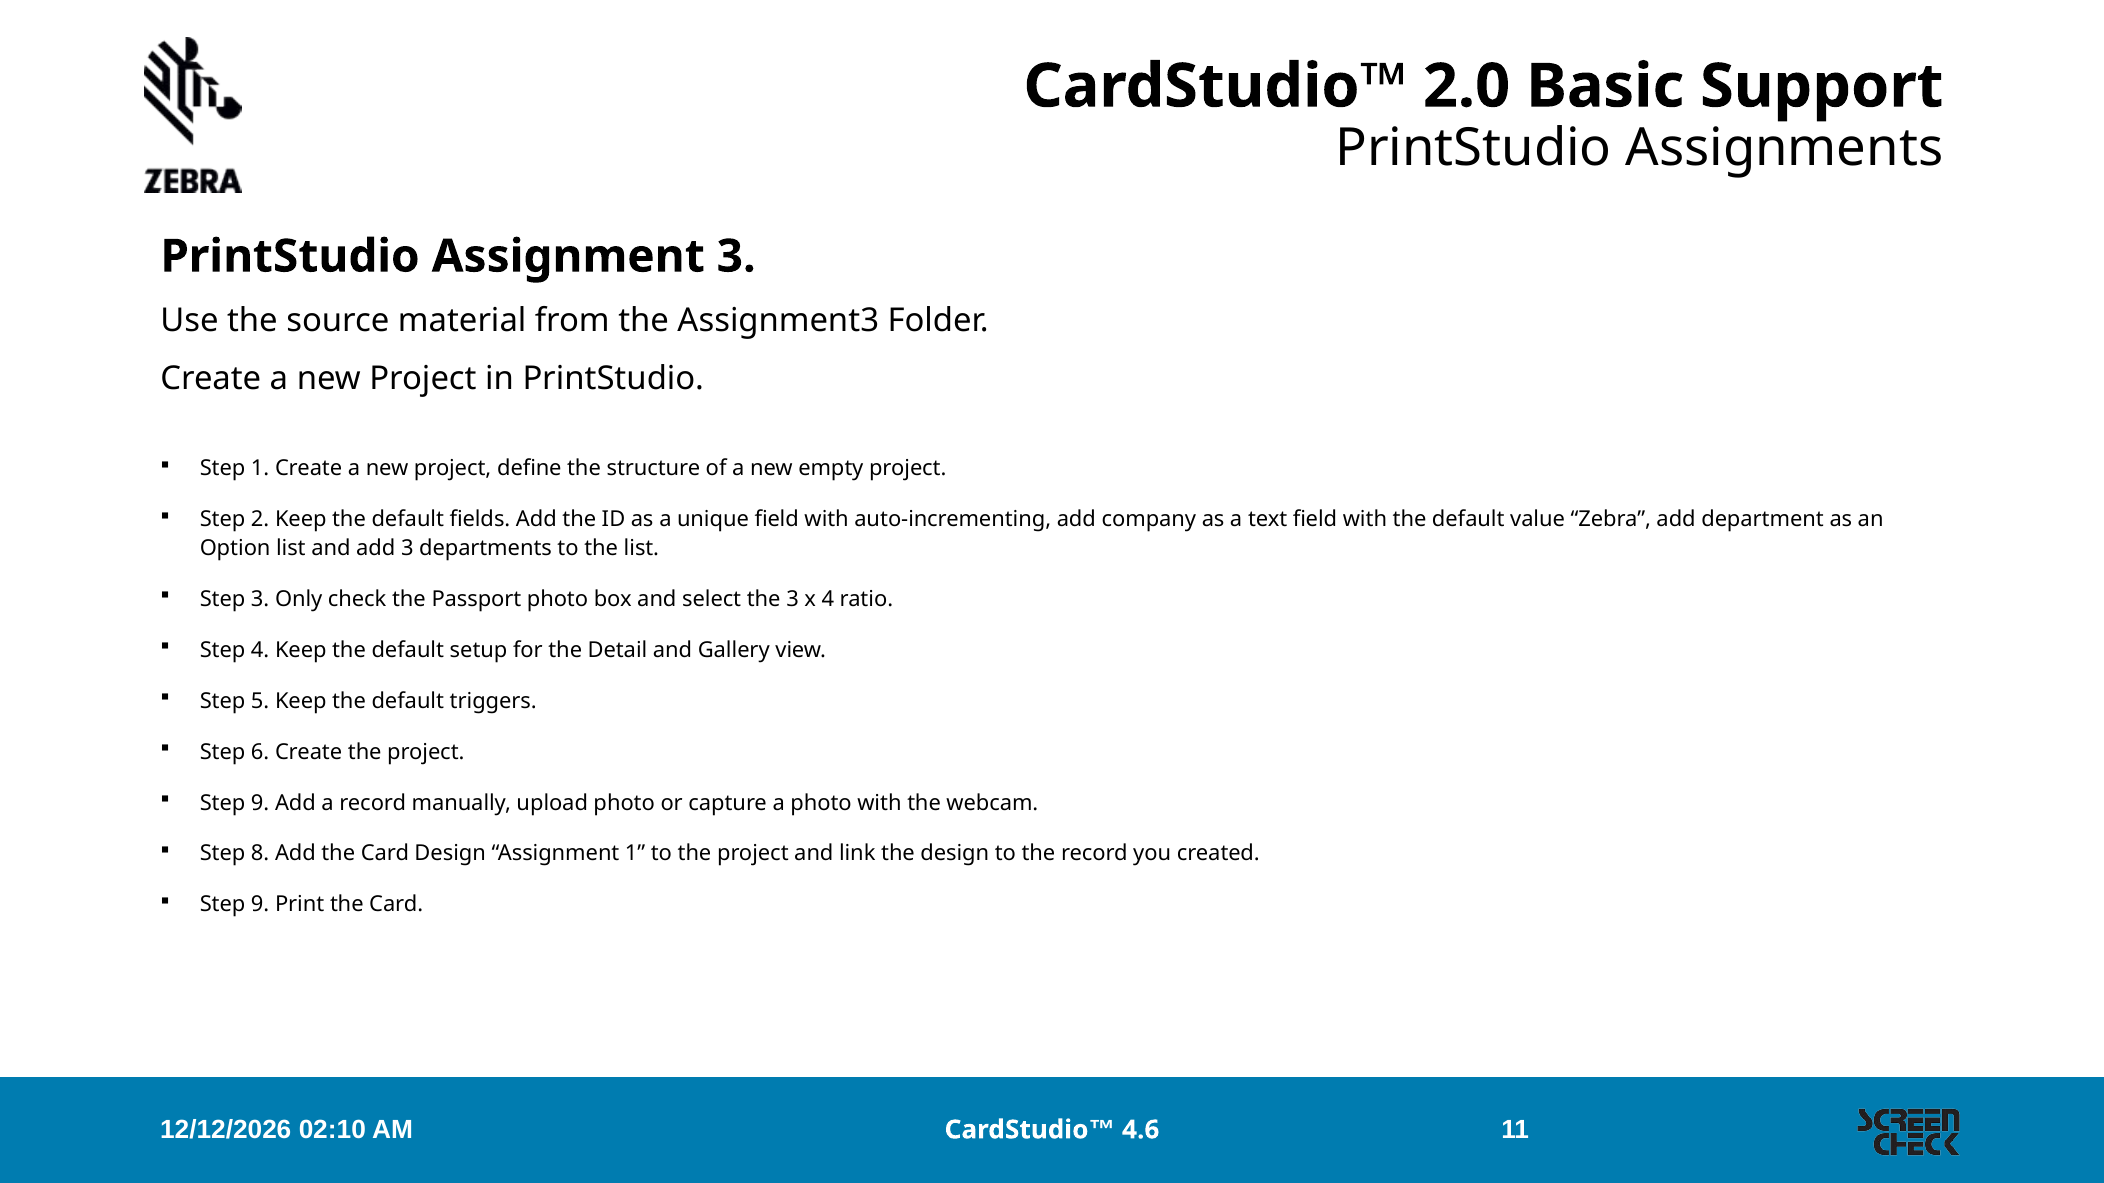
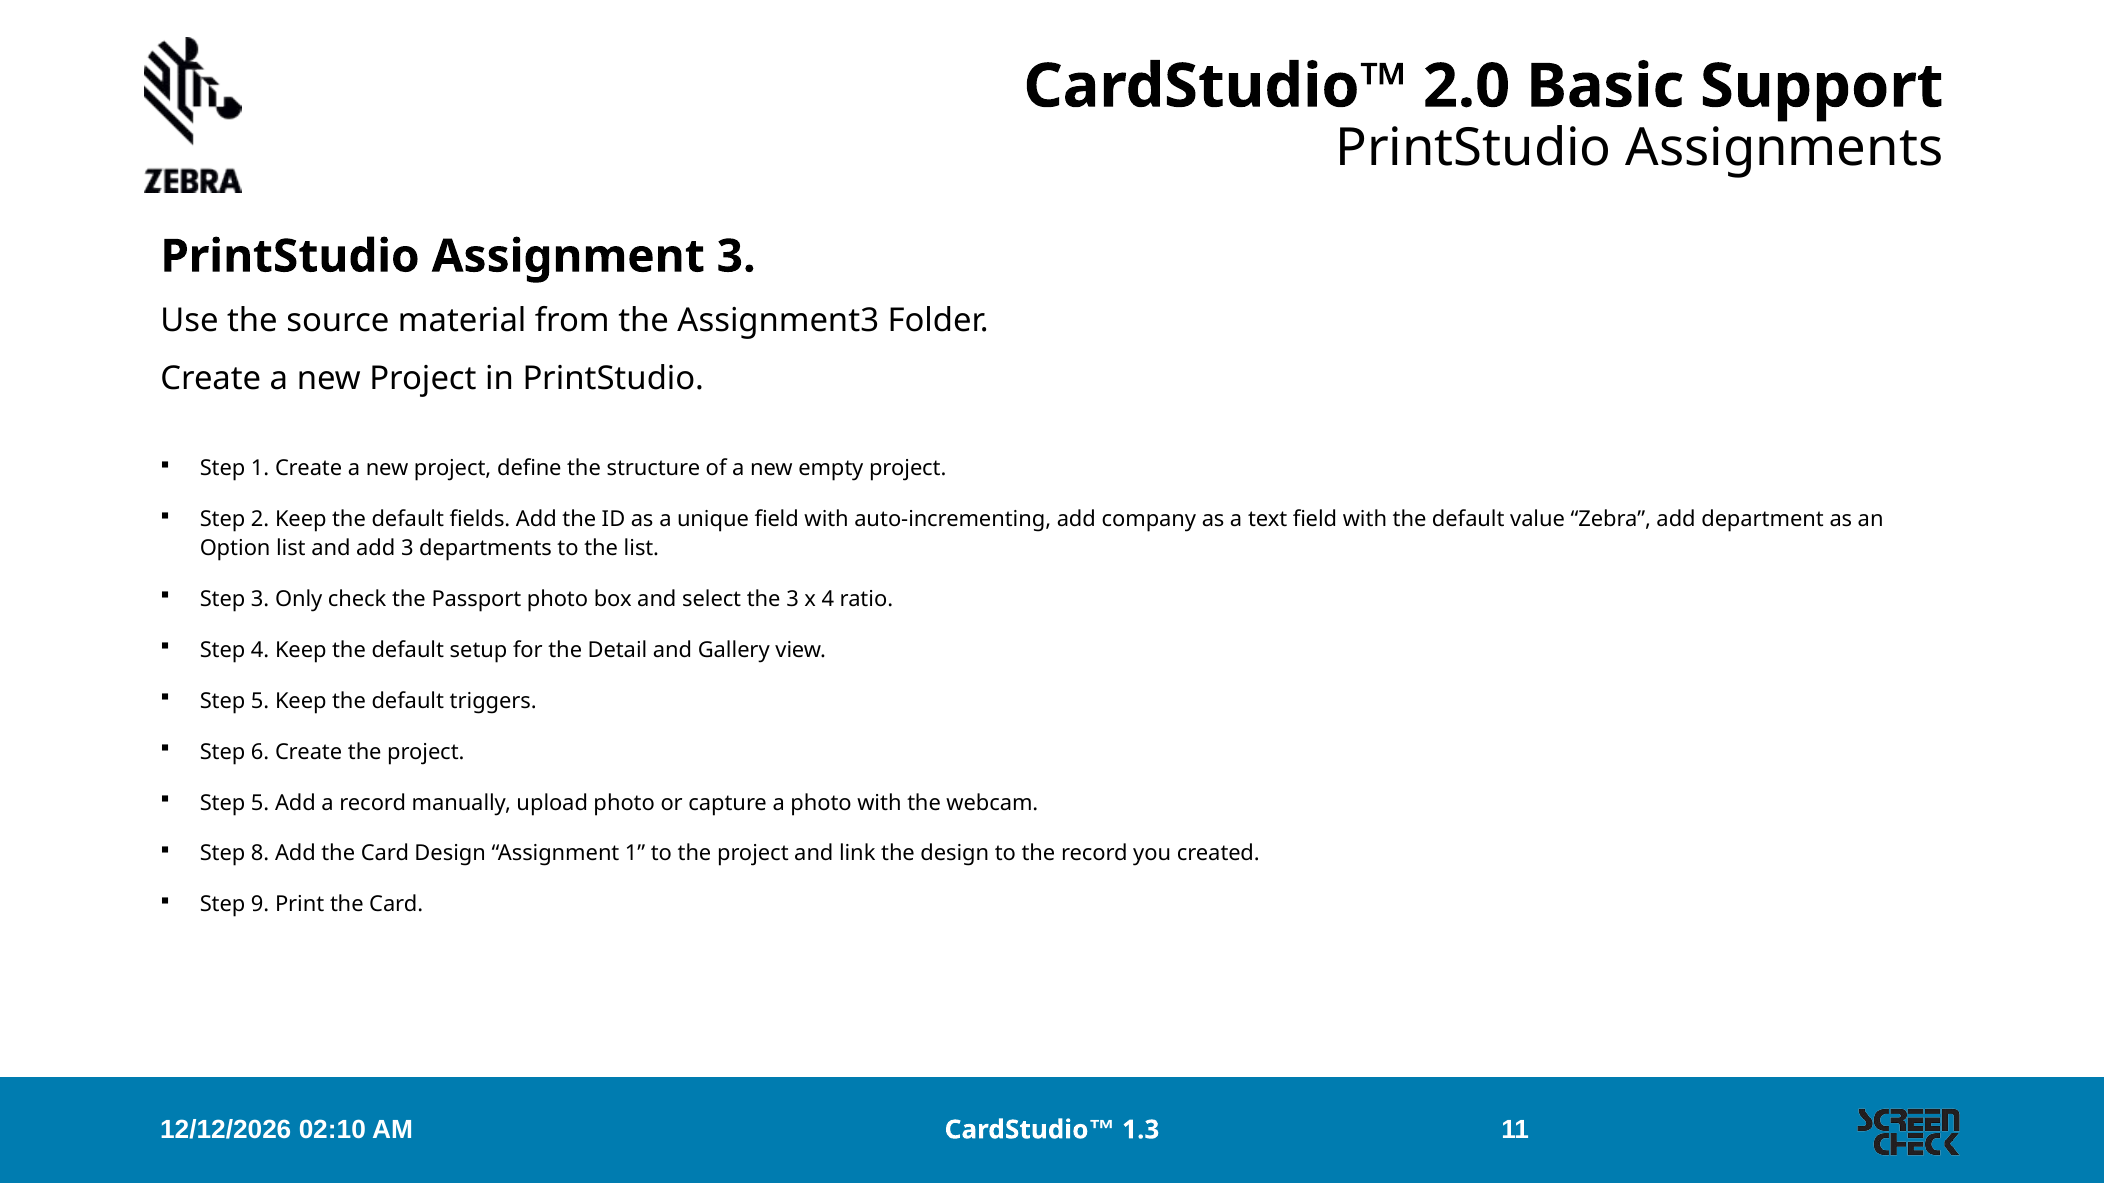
9 at (260, 803): 9 -> 5
4.6: 4.6 -> 1.3
